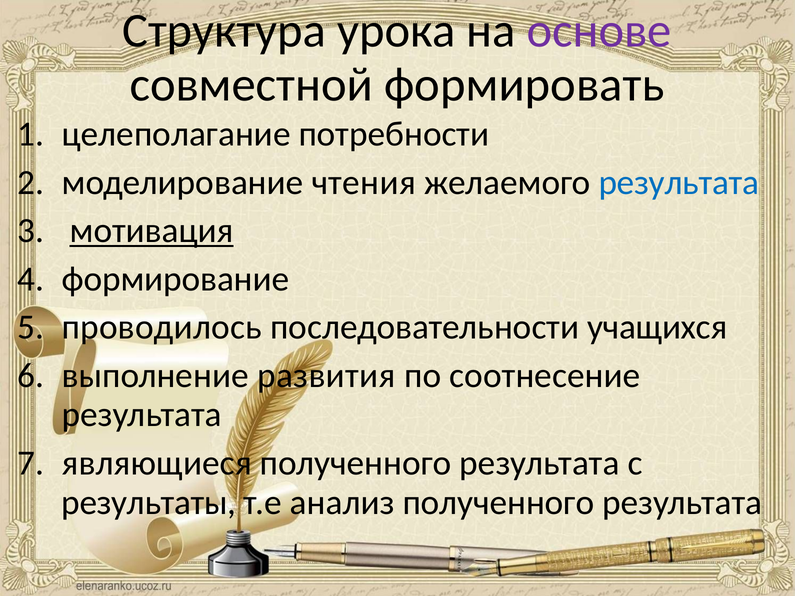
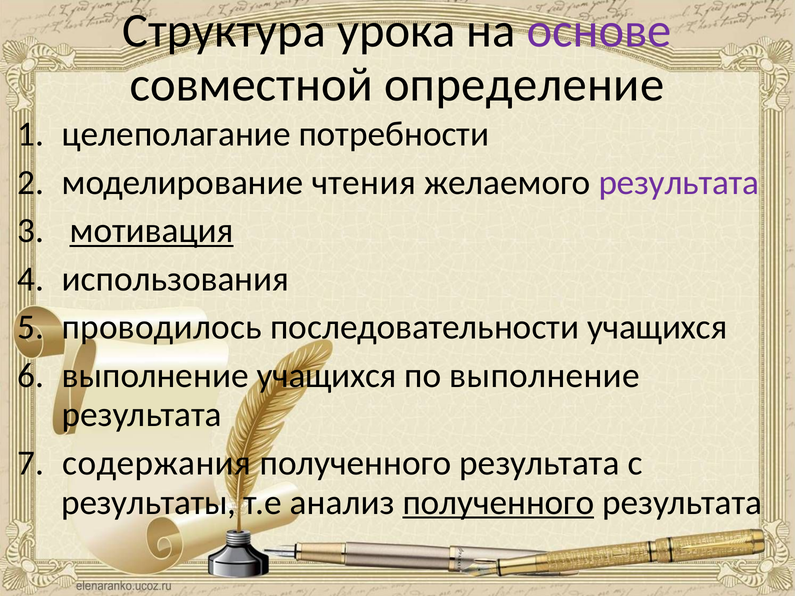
формировать: формировать -> определение
результата at (679, 182) colour: blue -> purple
формирование: формирование -> использования
выполнение развития: развития -> учащихся
по соотнесение: соотнесение -> выполнение
являющиеся: являющиеся -> содержания
полученного at (498, 503) underline: none -> present
